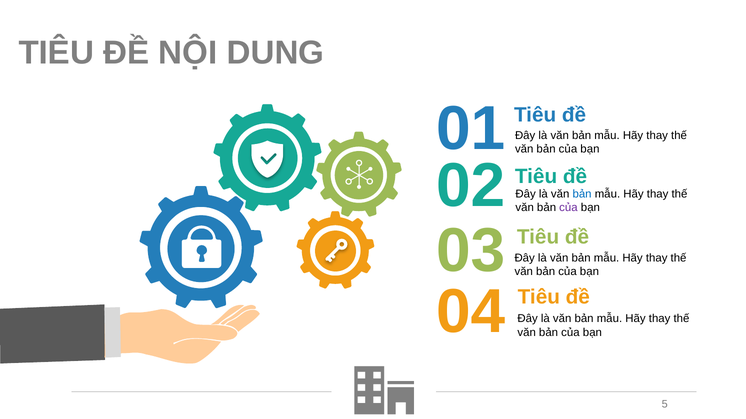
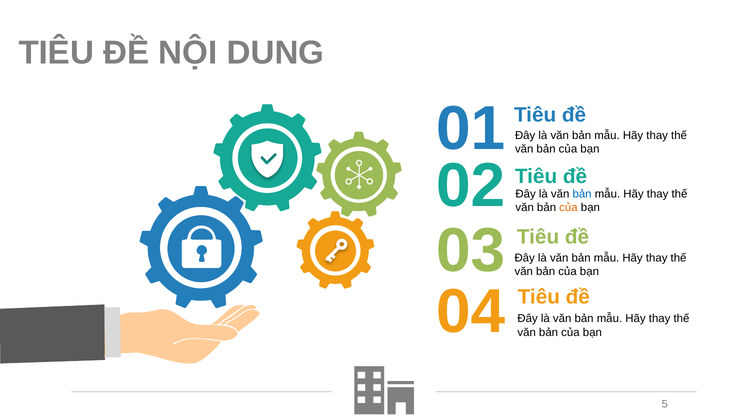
của at (568, 208) colour: purple -> orange
